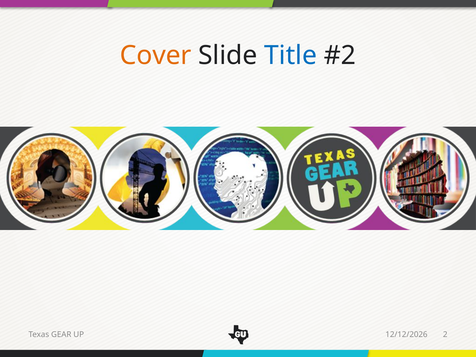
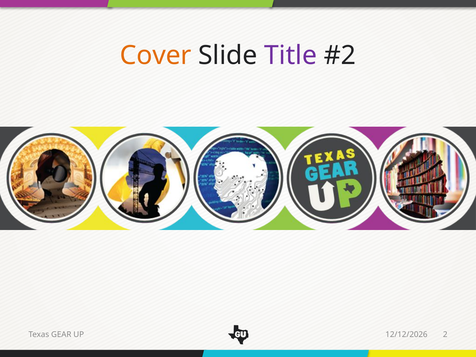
Title colour: blue -> purple
